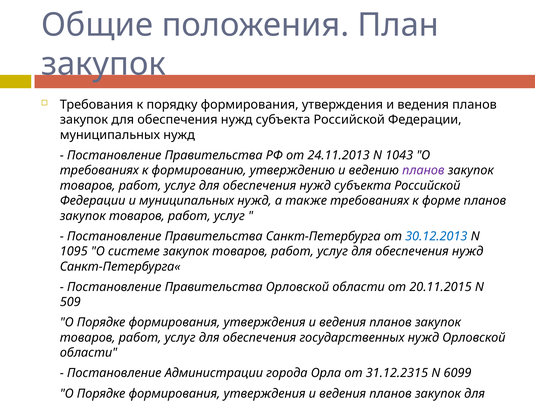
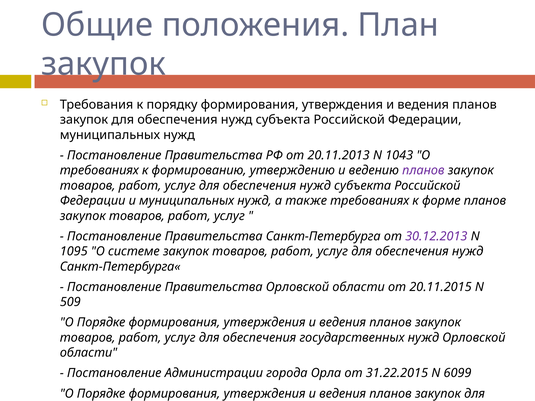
24.11.2013: 24.11.2013 -> 20.11.2013
30.12.2013 colour: blue -> purple
31.12.2315: 31.12.2315 -> 31.22.2015
